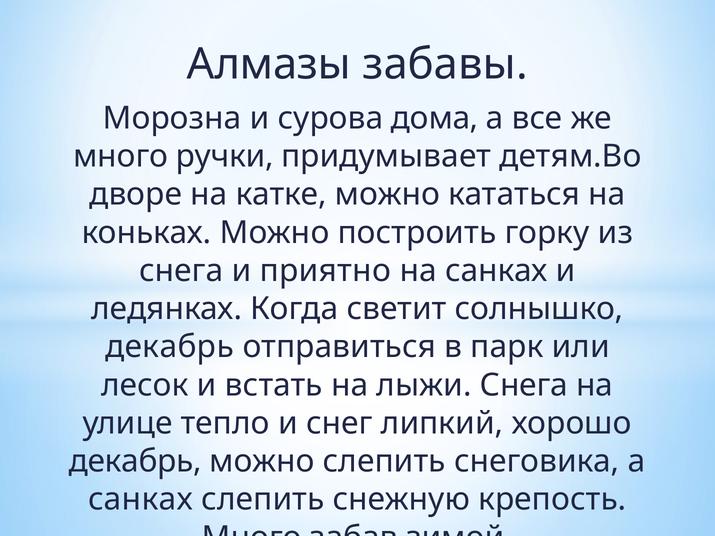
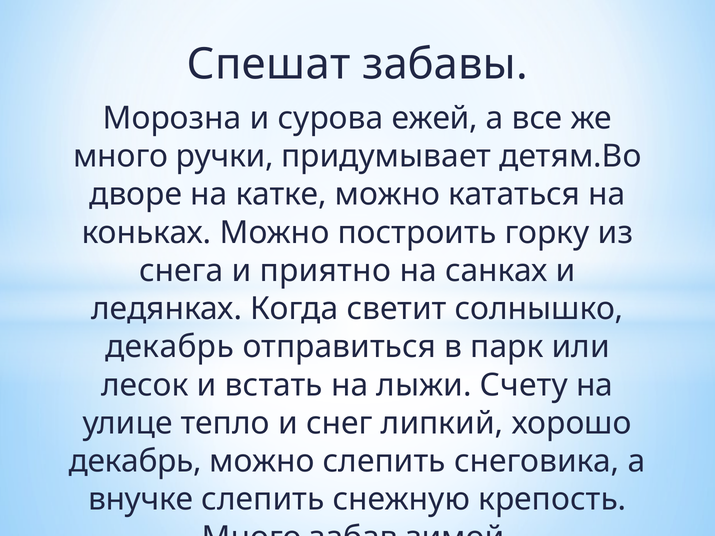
Алмазы: Алмазы -> Спешат
дома: дома -> ежей
лыжи Снега: Снега -> Счету
санках at (140, 500): санках -> внучке
